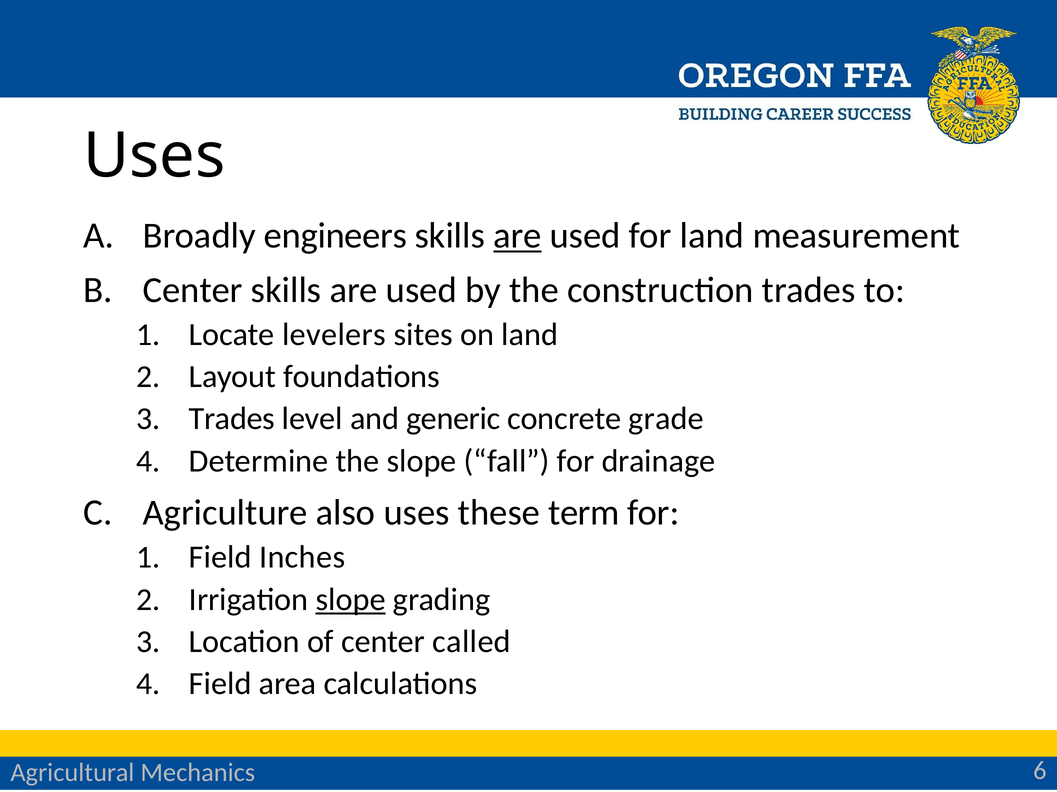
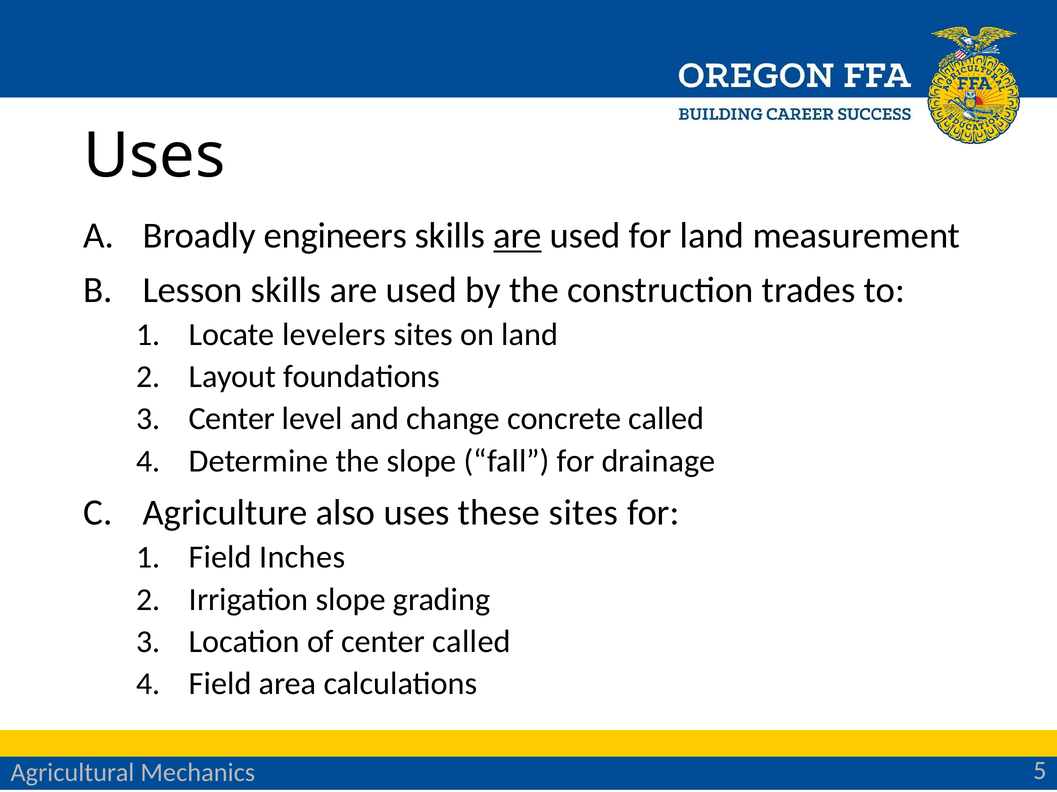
Center at (193, 290): Center -> Lesson
Trades at (232, 419): Trades -> Center
generic: generic -> change
concrete grade: grade -> called
these term: term -> sites
slope at (351, 600) underline: present -> none
6: 6 -> 5
